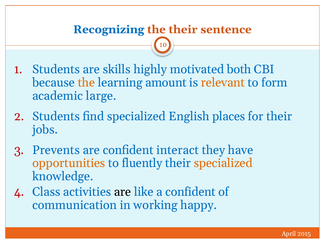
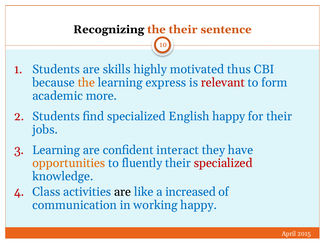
Recognizing colour: blue -> black
both: both -> thus
amount: amount -> express
relevant colour: orange -> red
large: large -> more
English places: places -> happy
Prevents at (56, 150): Prevents -> Learning
specialized at (223, 163) colour: orange -> red
a confident: confident -> increased
